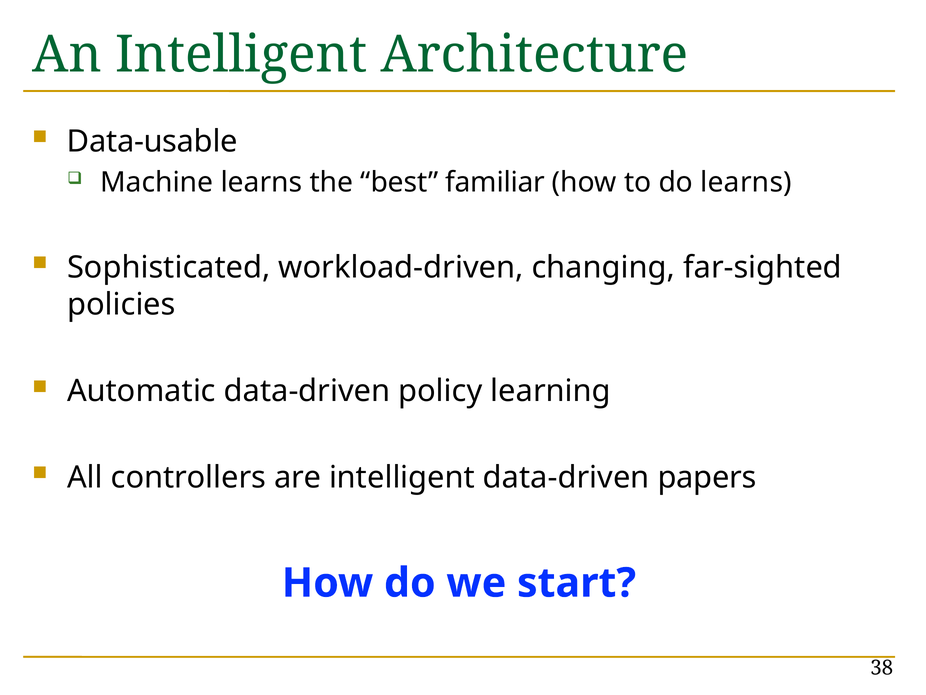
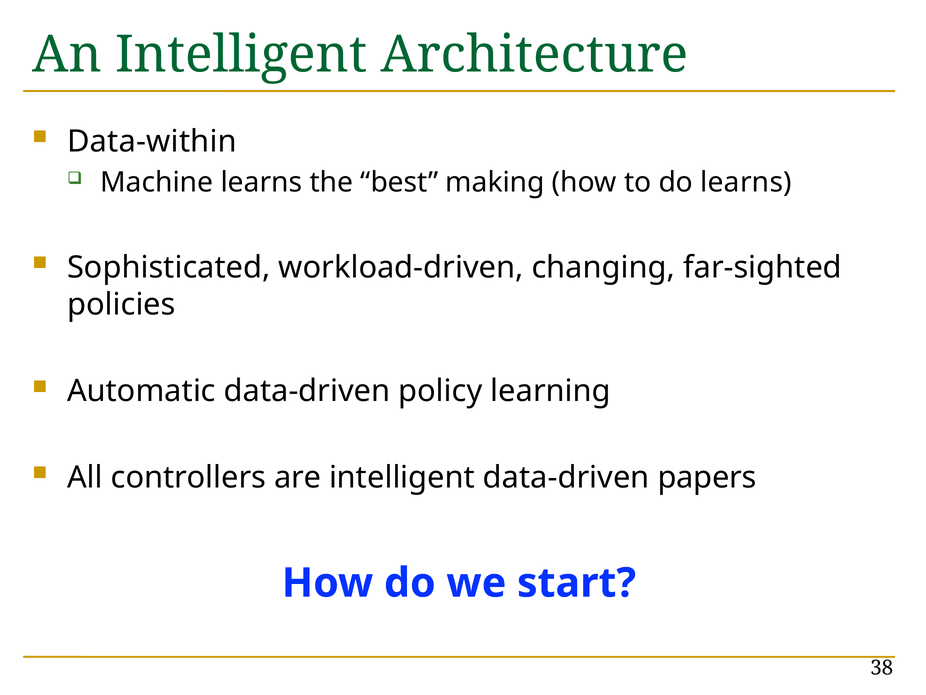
Data-usable: Data-usable -> Data-within
familiar: familiar -> making
